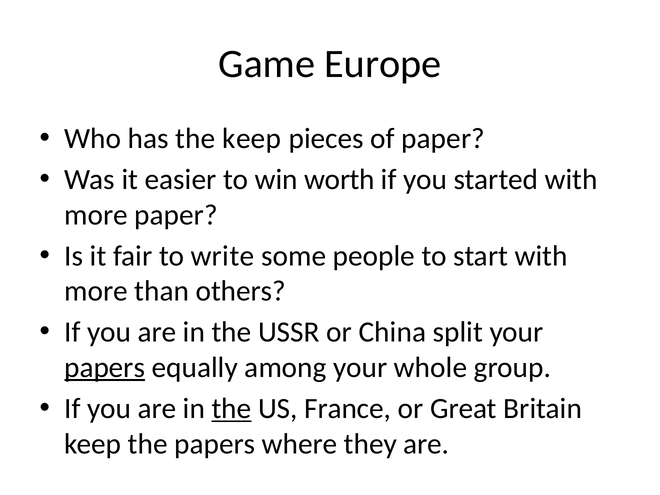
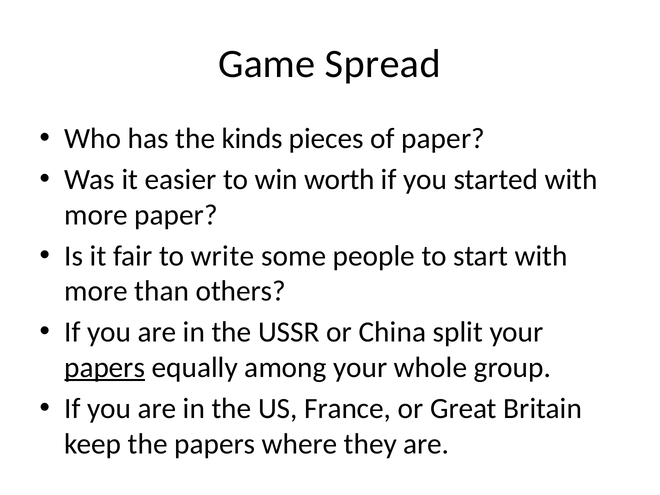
Europe: Europe -> Spread
the keep: keep -> kinds
the at (232, 409) underline: present -> none
